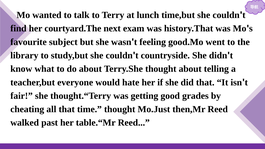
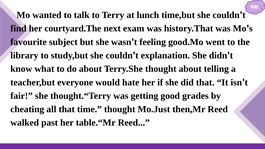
countryside: countryside -> explanation
